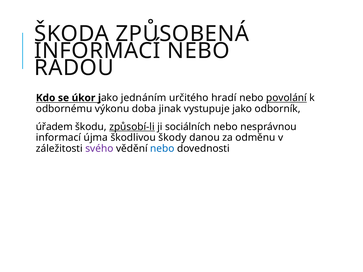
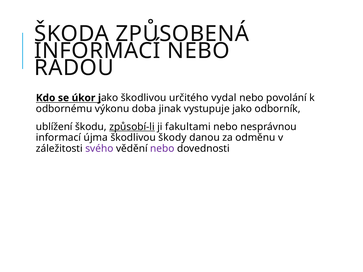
jednáním at (144, 98): jednáním -> škodlivou
hradí: hradí -> vydal
povolání underline: present -> none
úřadem: úřadem -> ublížení
sociálních: sociálních -> fakultami
nebo at (162, 149) colour: blue -> purple
